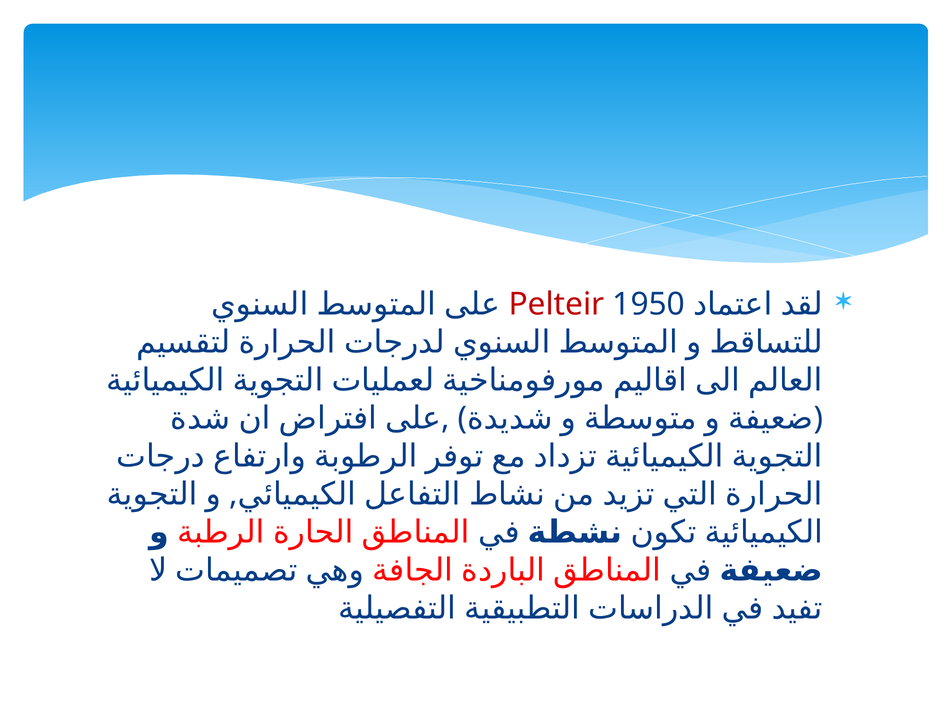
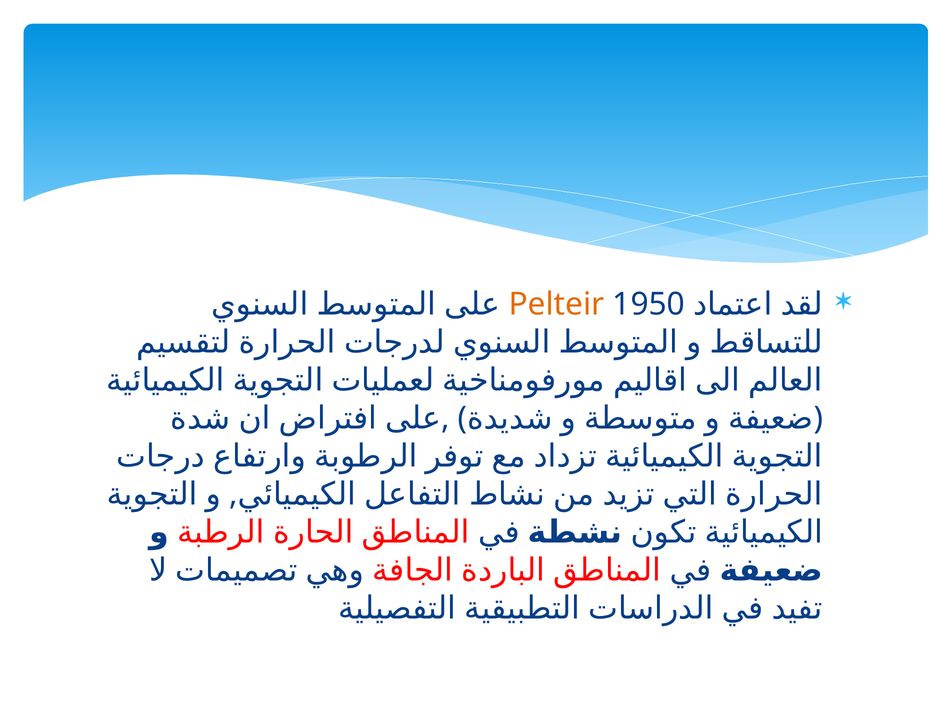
Pelteir colour: red -> orange
